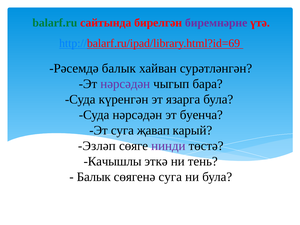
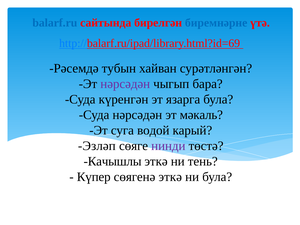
balarf.ru colour: green -> blue
биремнәрне colour: purple -> blue
Рәсемдә балык: балык -> тубын
буенча: буенча -> мәкаль
җавап: җавап -> водой
Балык at (94, 177): Балык -> Күпер
сөягенә суга: суга -> эткә
